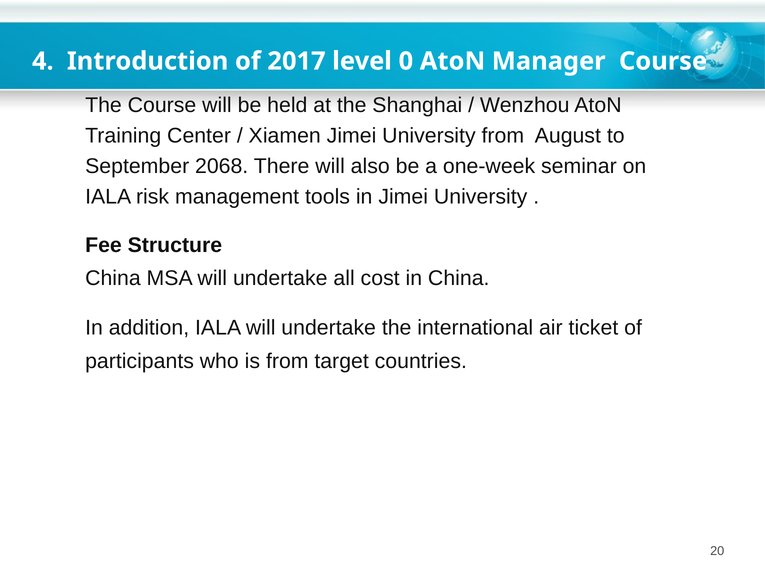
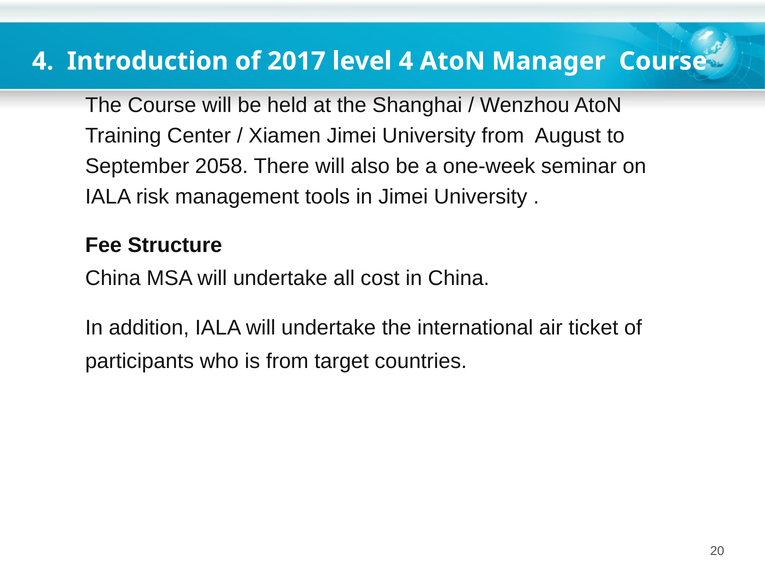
level 0: 0 -> 4
2068: 2068 -> 2058
